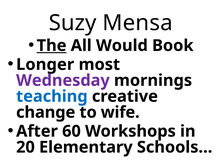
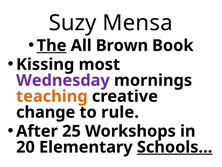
Would: Would -> Brown
Longer: Longer -> Kissing
teaching colour: blue -> orange
wife: wife -> rule
60: 60 -> 25
Schools… underline: none -> present
